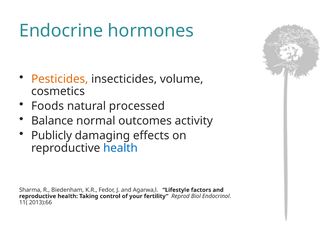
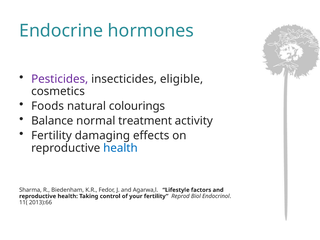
Pesticides colour: orange -> purple
volume: volume -> eligible
processed: processed -> colourings
outcomes: outcomes -> treatment
Publicly at (52, 136): Publicly -> Fertility
